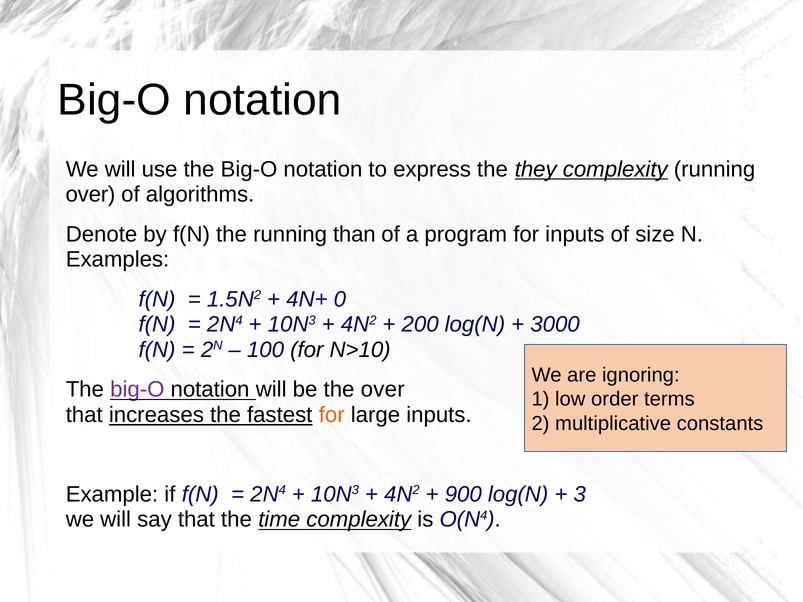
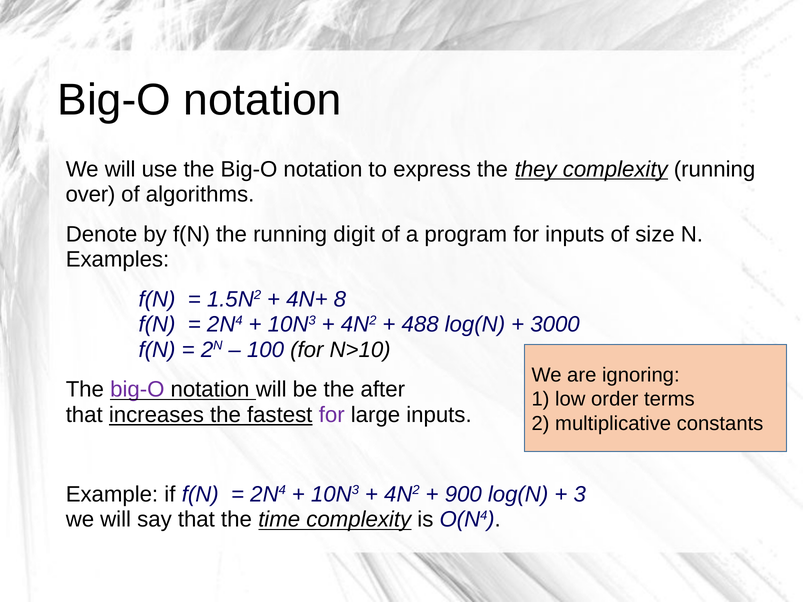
than: than -> digit
0: 0 -> 8
200: 200 -> 488
the over: over -> after
for at (332, 415) colour: orange -> purple
